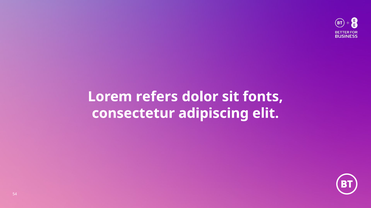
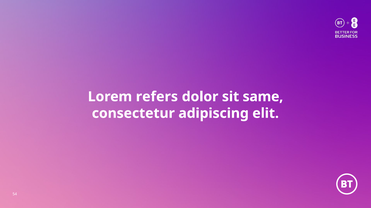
fonts: fonts -> same
